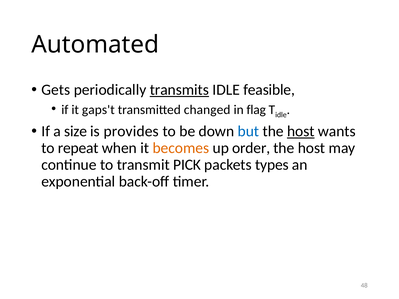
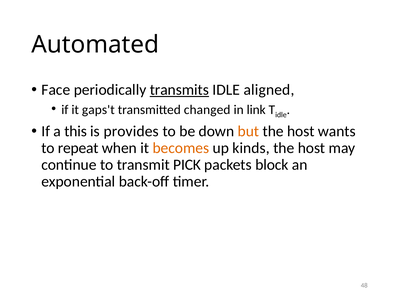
Gets: Gets -> Face
feasible: feasible -> aligned
flag: flag -> link
size: size -> this
but colour: blue -> orange
host at (301, 131) underline: present -> none
order: order -> kinds
types: types -> block
